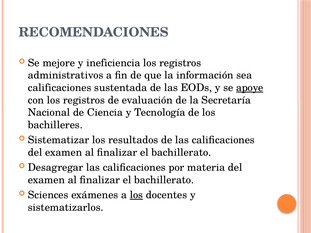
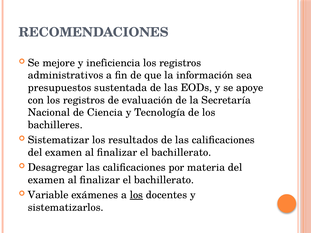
calificaciones at (60, 88): calificaciones -> presupuestos
apoye underline: present -> none
Sciences: Sciences -> Variable
